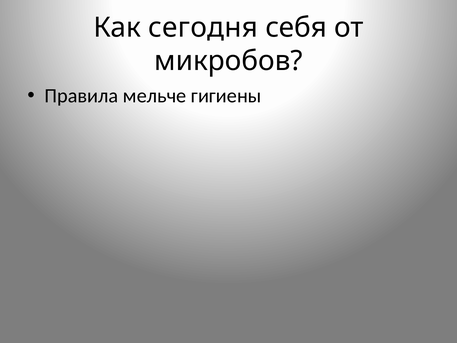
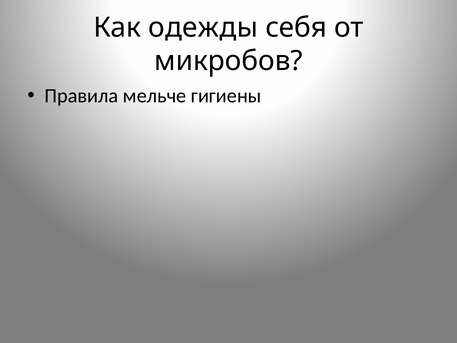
сегодня: сегодня -> одежды
